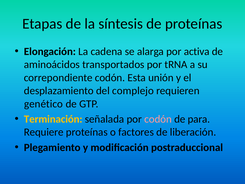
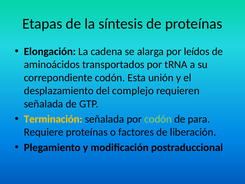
activa: activa -> leídos
genético at (43, 104): genético -> señalada
codón at (158, 119) colour: pink -> light green
